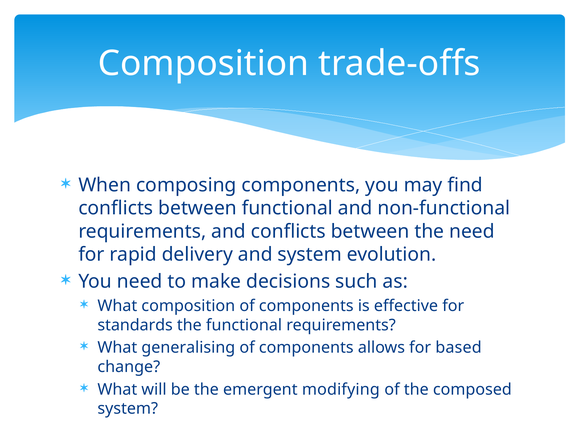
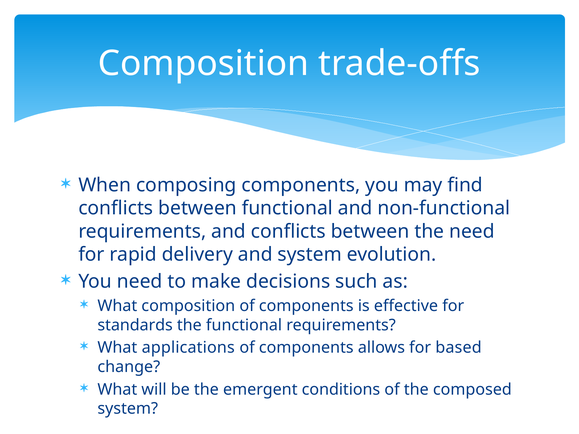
generalising: generalising -> applications
modifying: modifying -> conditions
